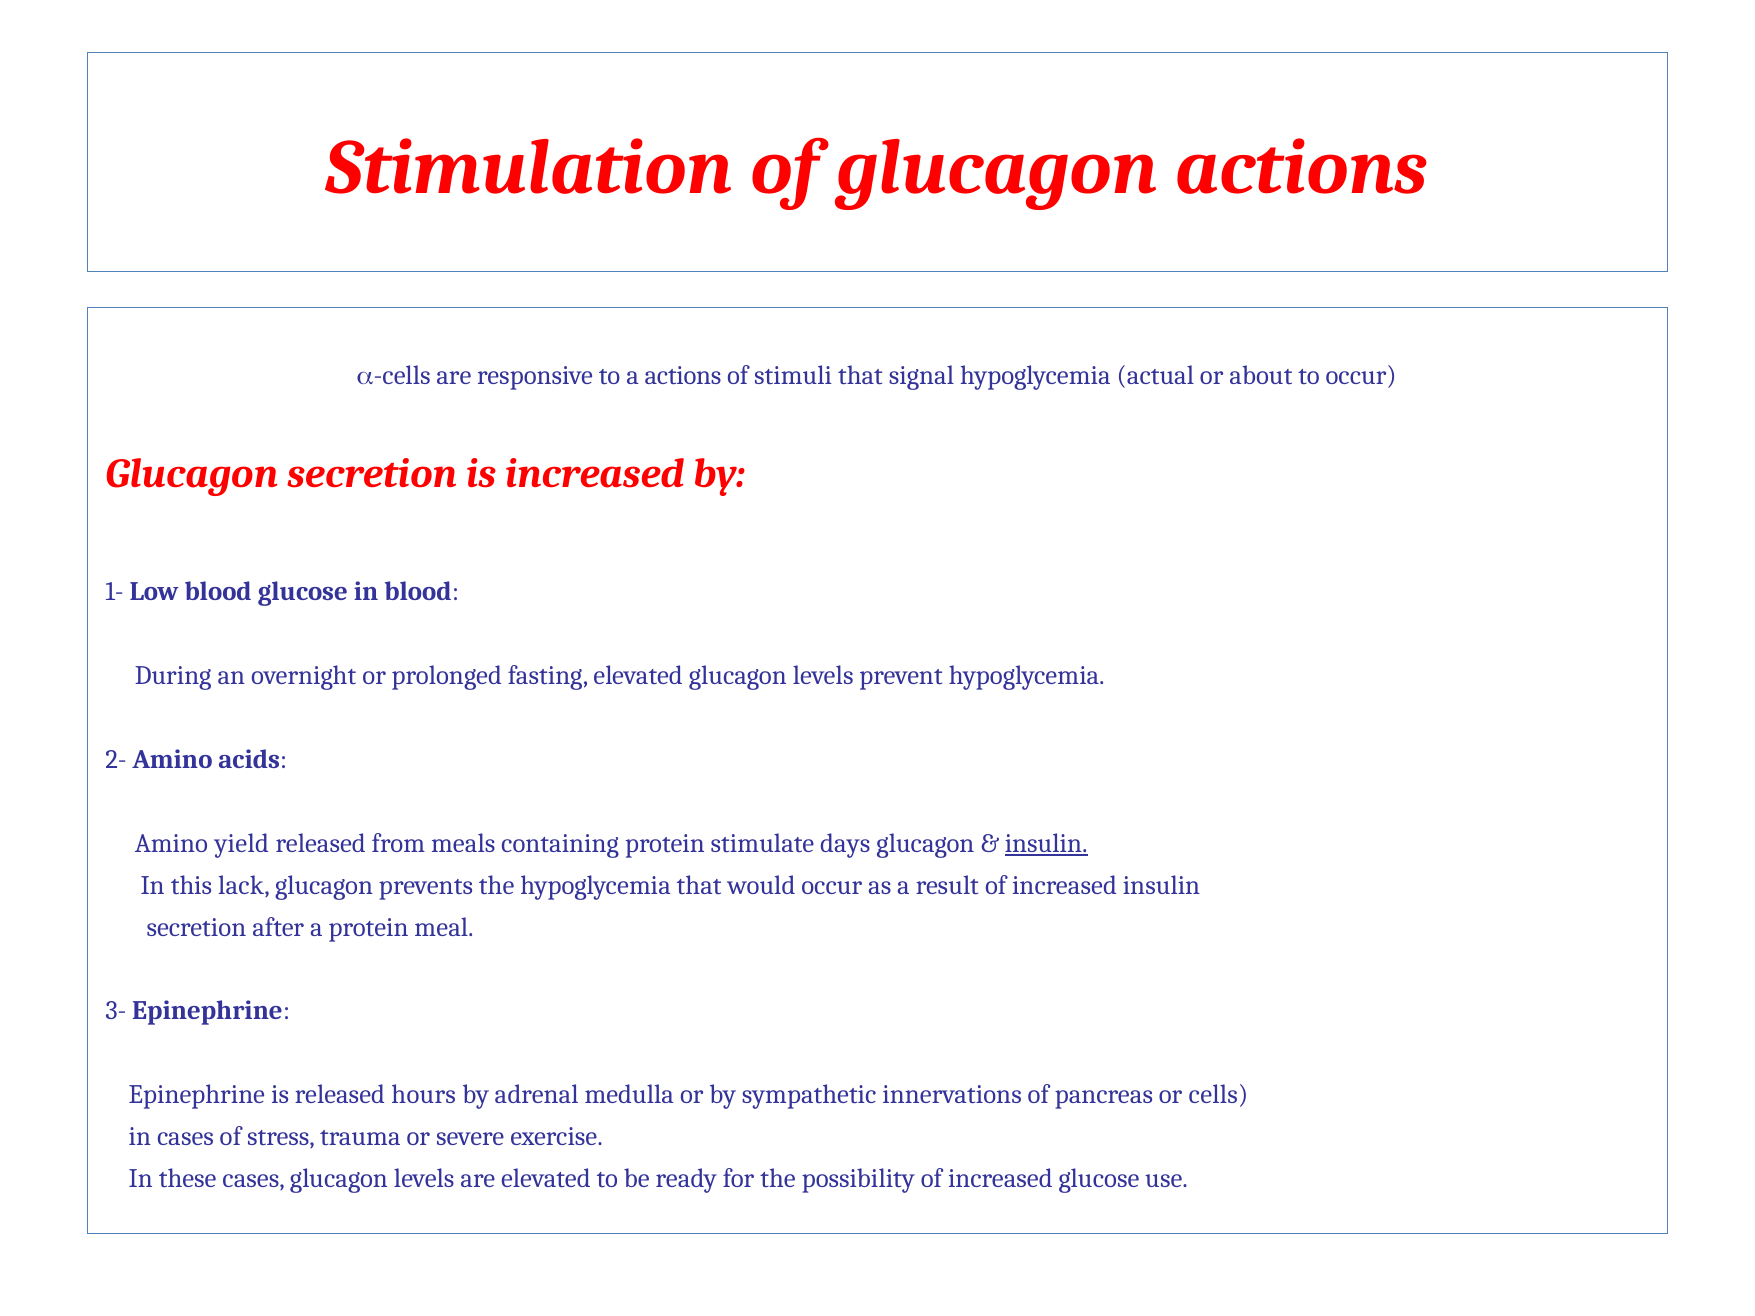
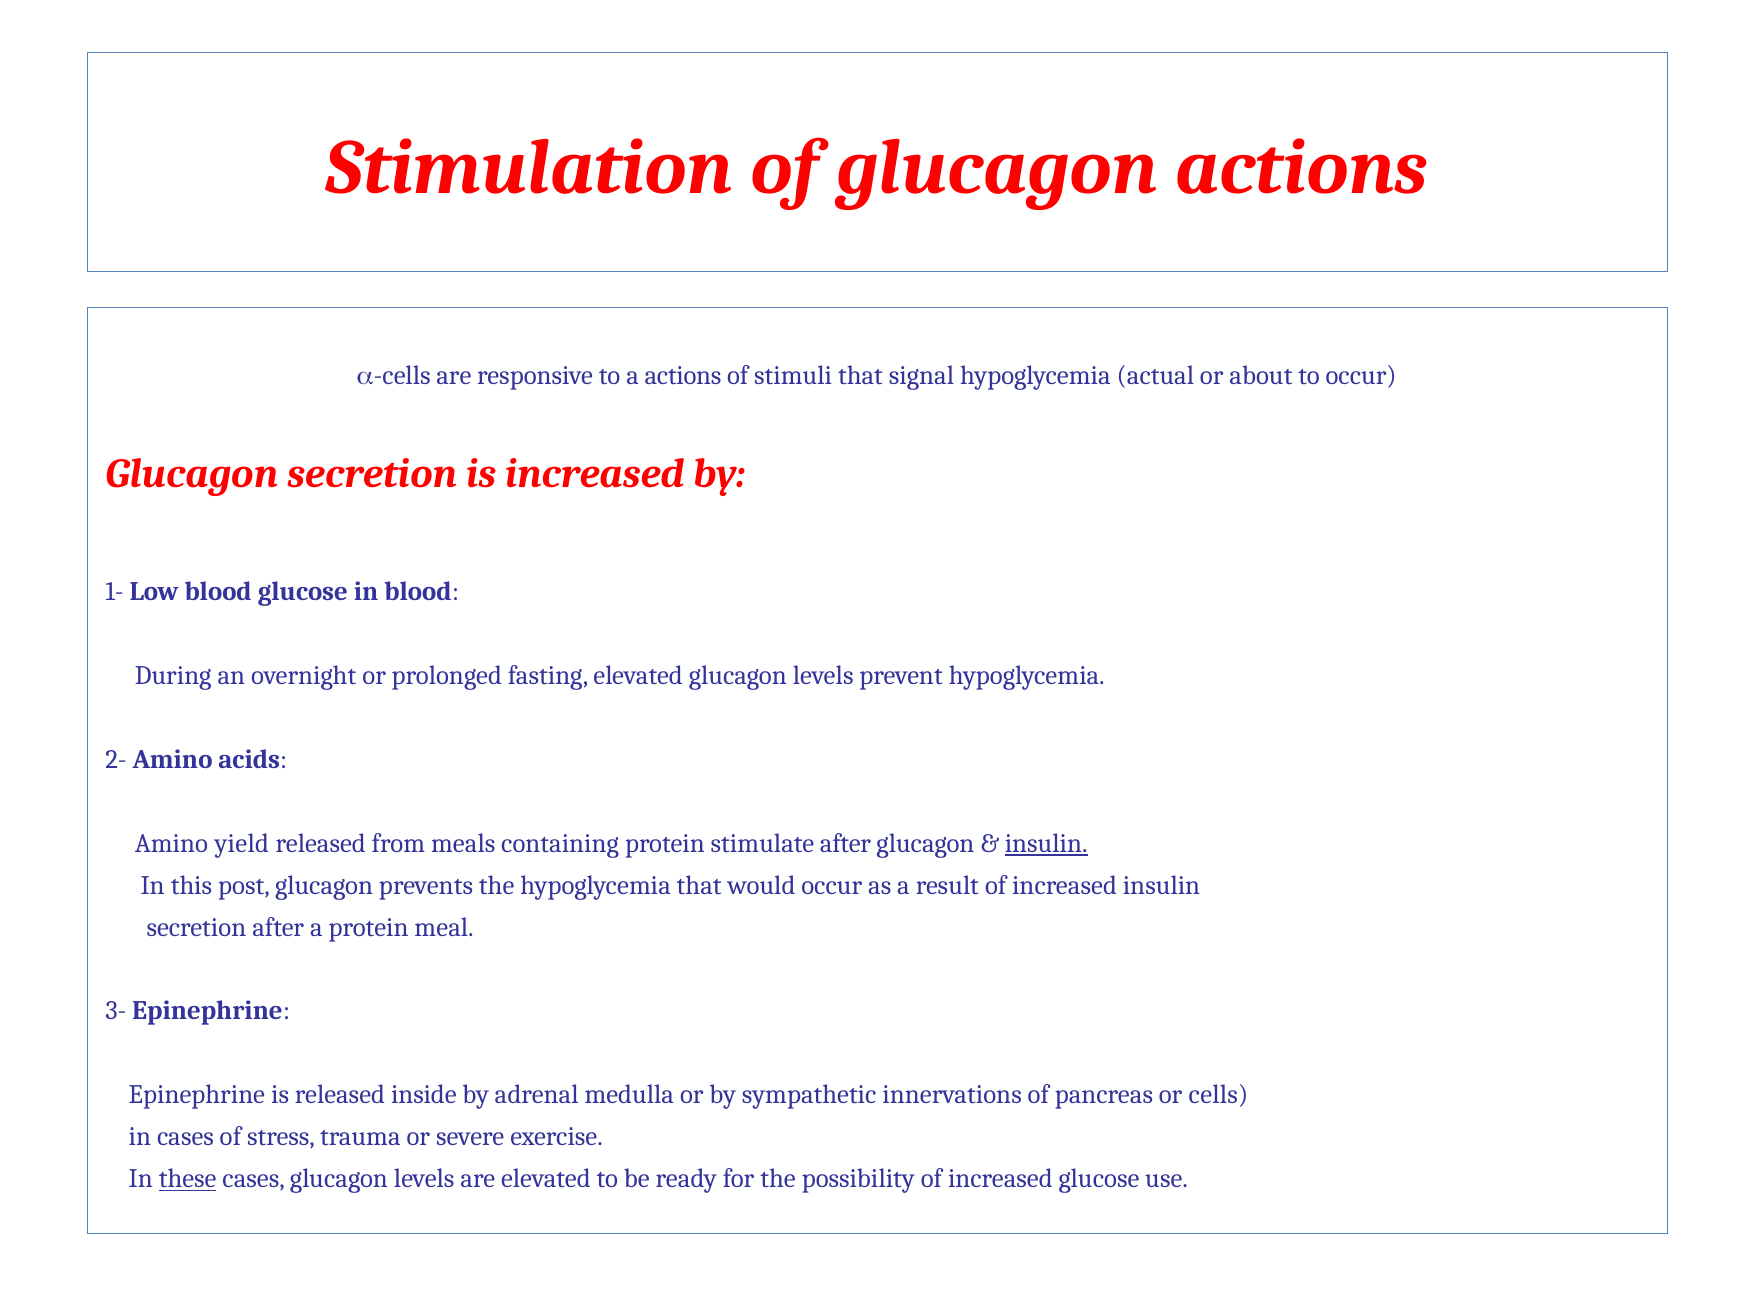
stimulate days: days -> after
lack: lack -> post
hours: hours -> inside
these underline: none -> present
